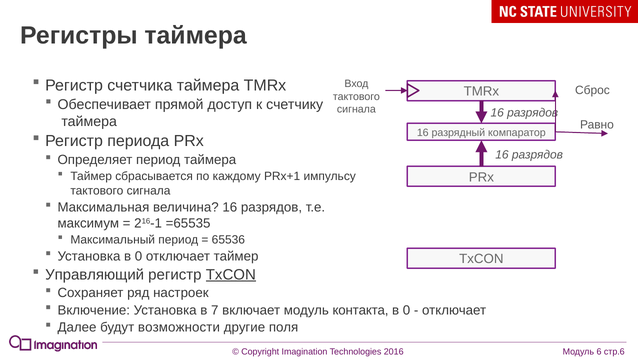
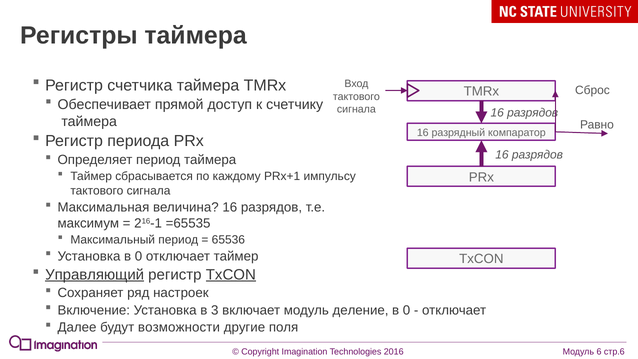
Управляющий underline: none -> present
7: 7 -> 3
контакта: контакта -> деление
